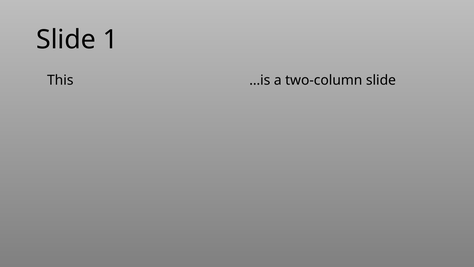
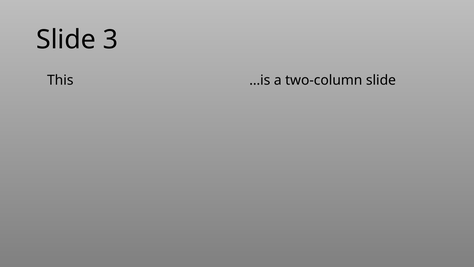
1: 1 -> 3
